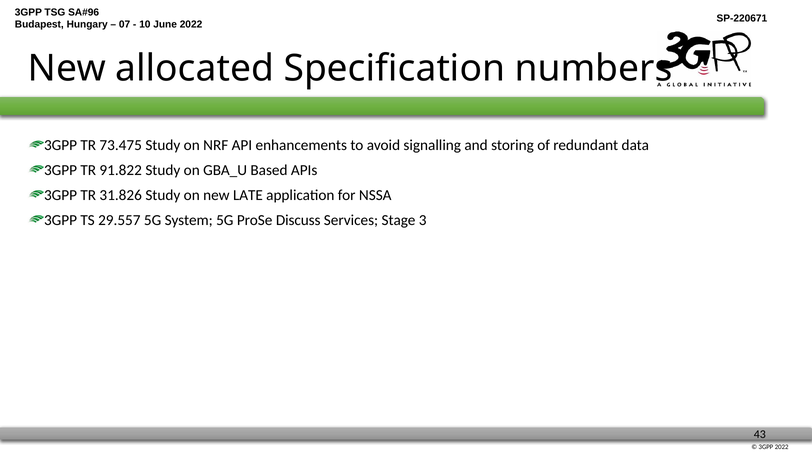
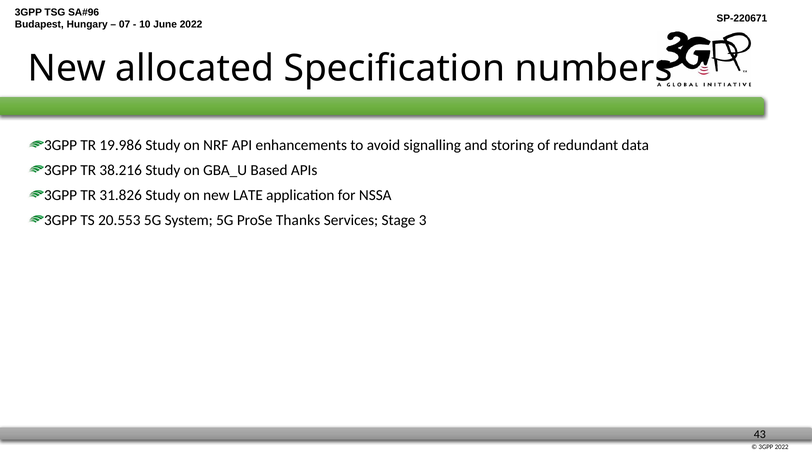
73.475: 73.475 -> 19.986
91.822: 91.822 -> 38.216
29.557: 29.557 -> 20.553
Discuss: Discuss -> Thanks
